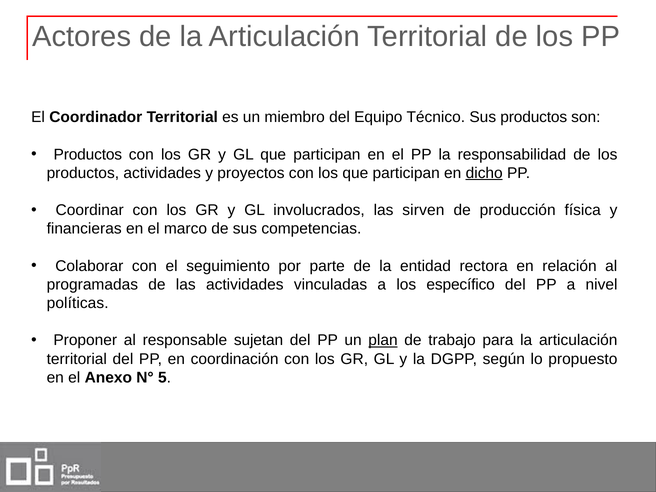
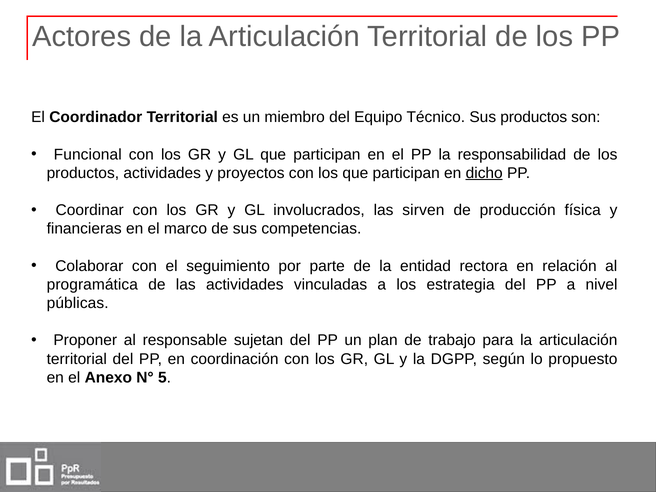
Productos at (88, 154): Productos -> Funcional
programadas: programadas -> programática
específico: específico -> estrategia
políticas: políticas -> públicas
plan underline: present -> none
